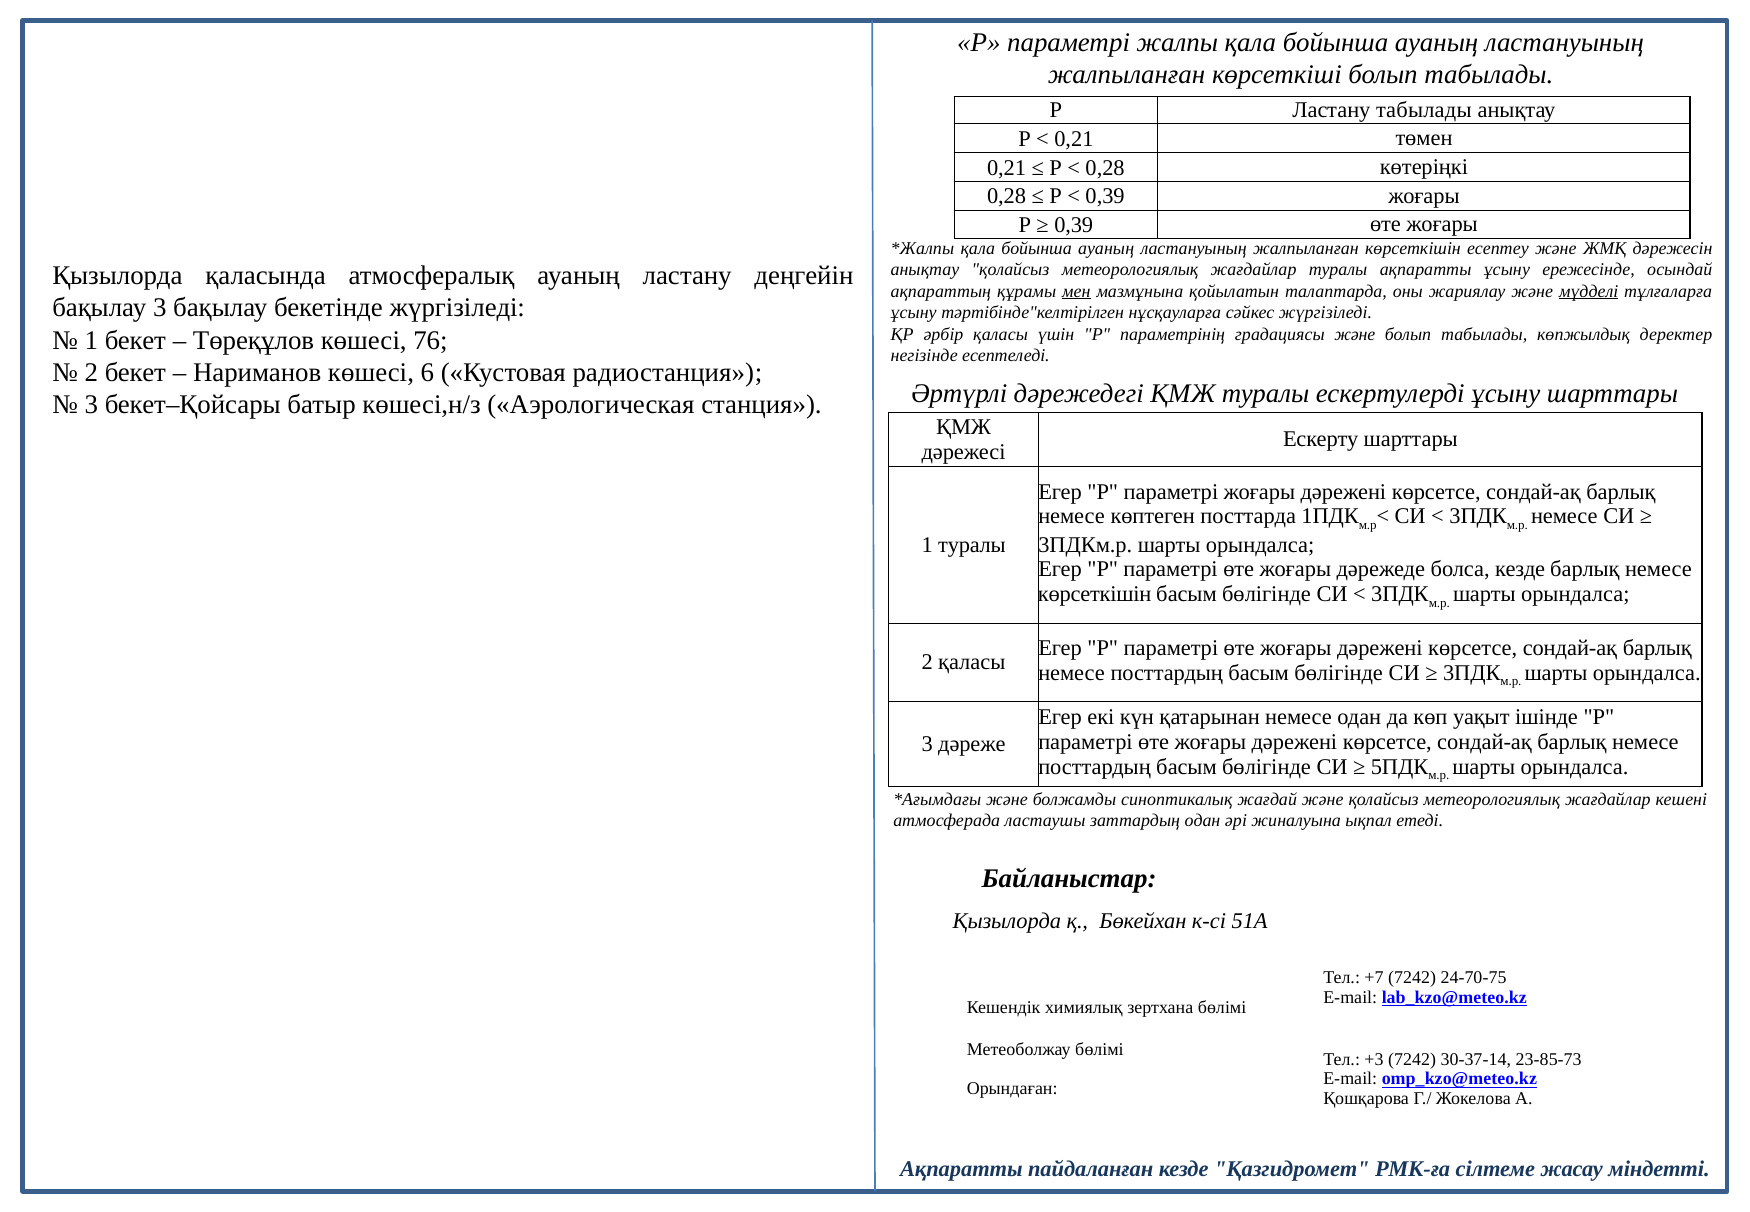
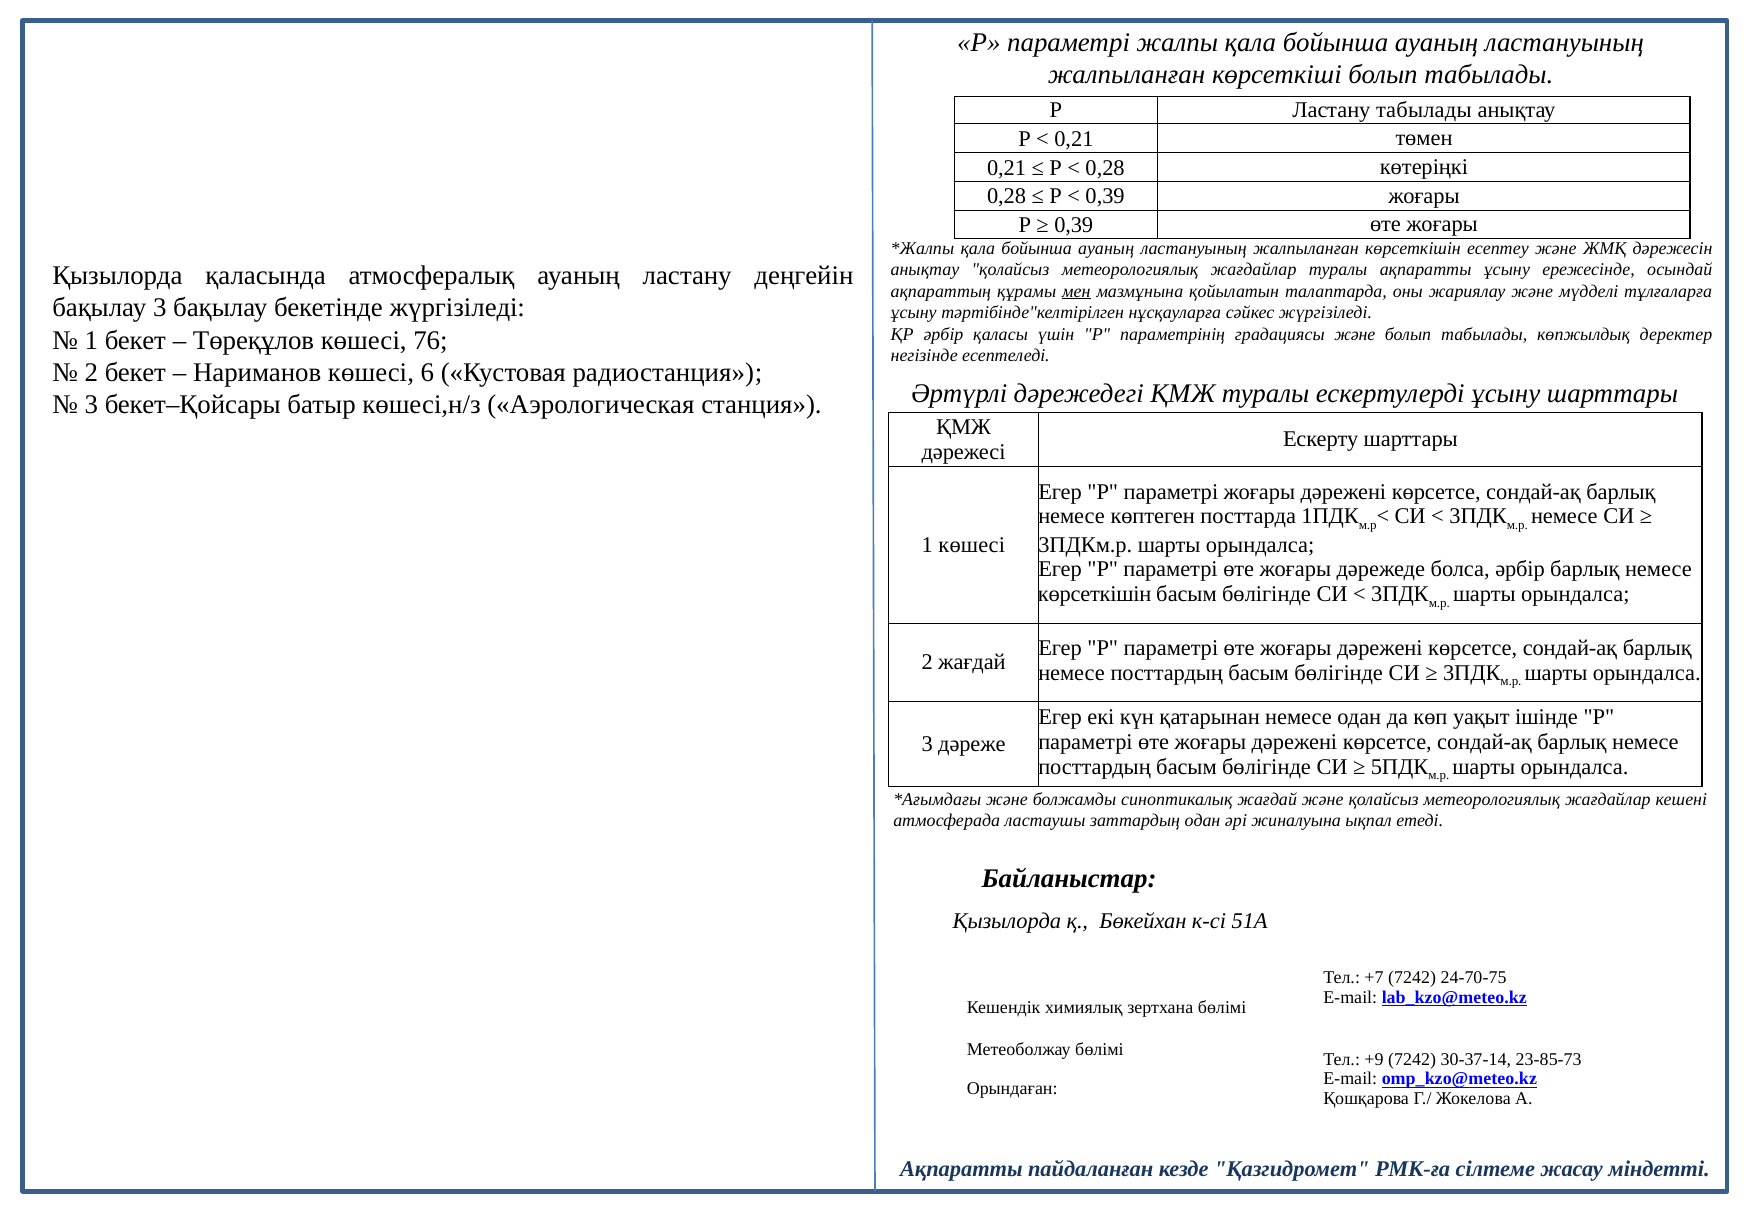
мүдделі underline: present -> none
1 туралы: туралы -> көшесі
болса кезде: кезде -> әрбір
2 қаласы: қаласы -> жағдай
+3: +3 -> +9
